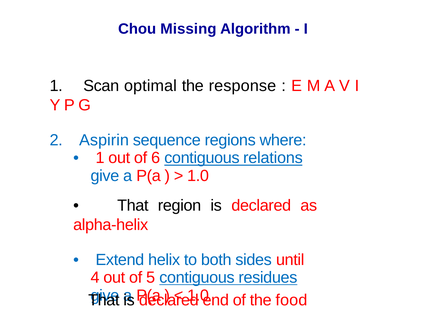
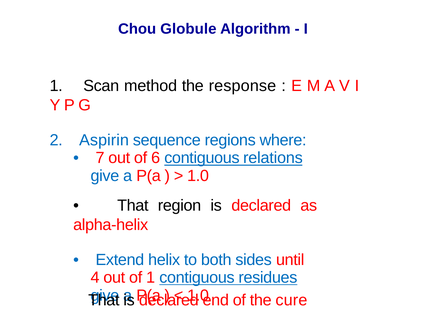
Missing: Missing -> Globule
optimal: optimal -> method
1 at (100, 158): 1 -> 7
of 5: 5 -> 1
food: food -> cure
